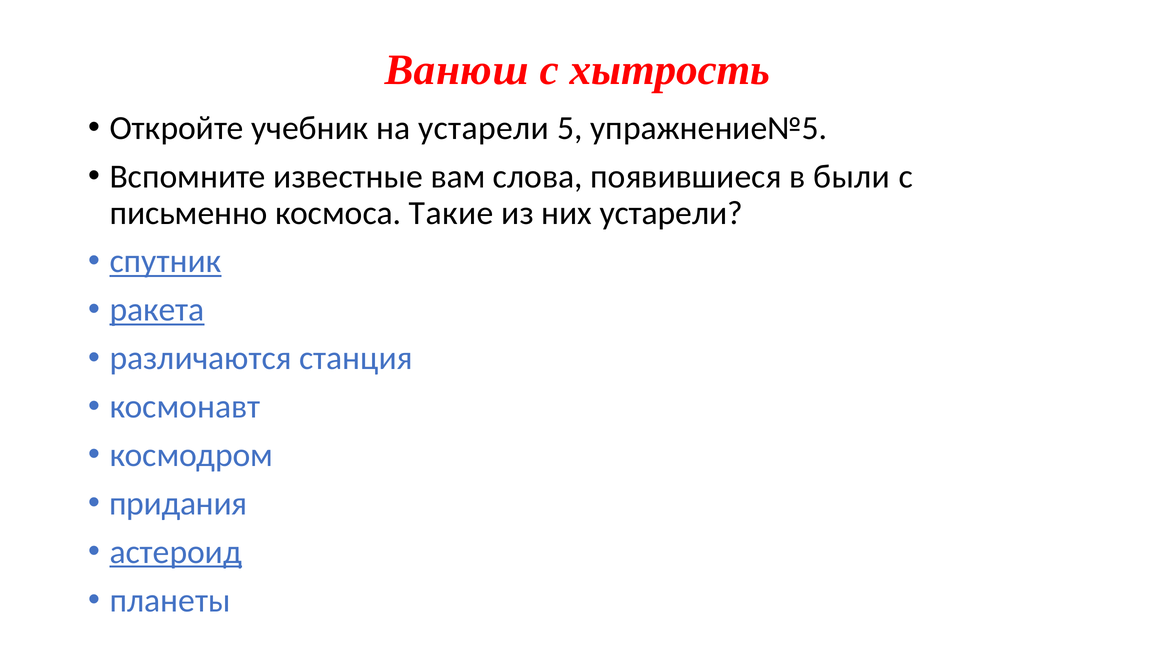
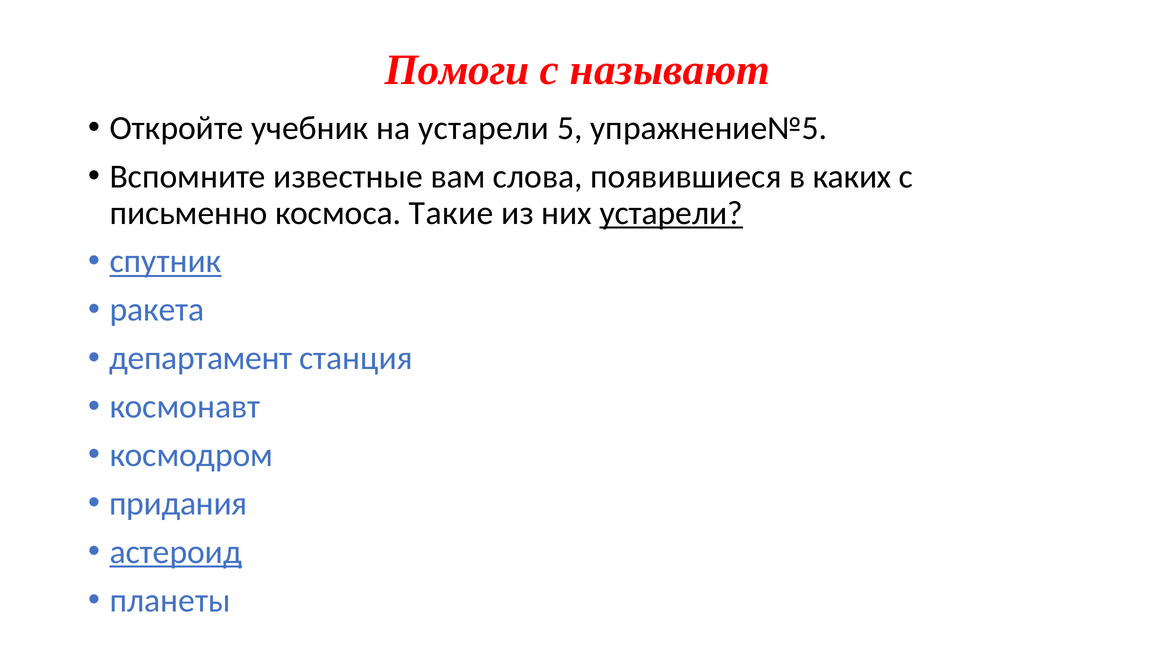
Ванюш: Ванюш -> Помоги
хытрость: хытрость -> называют
были: были -> каких
устарели at (671, 213) underline: none -> present
ракета underline: present -> none
различаются: различаются -> департамент
